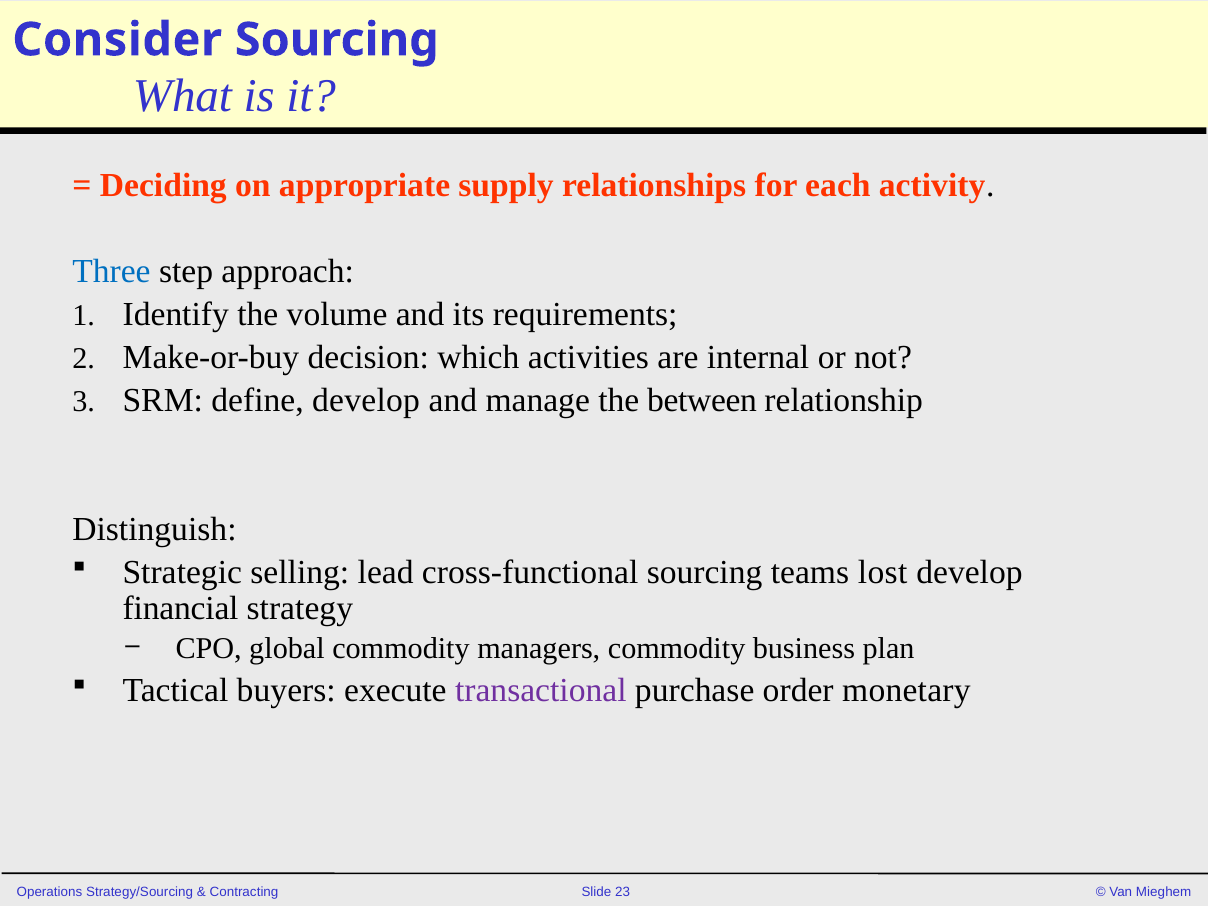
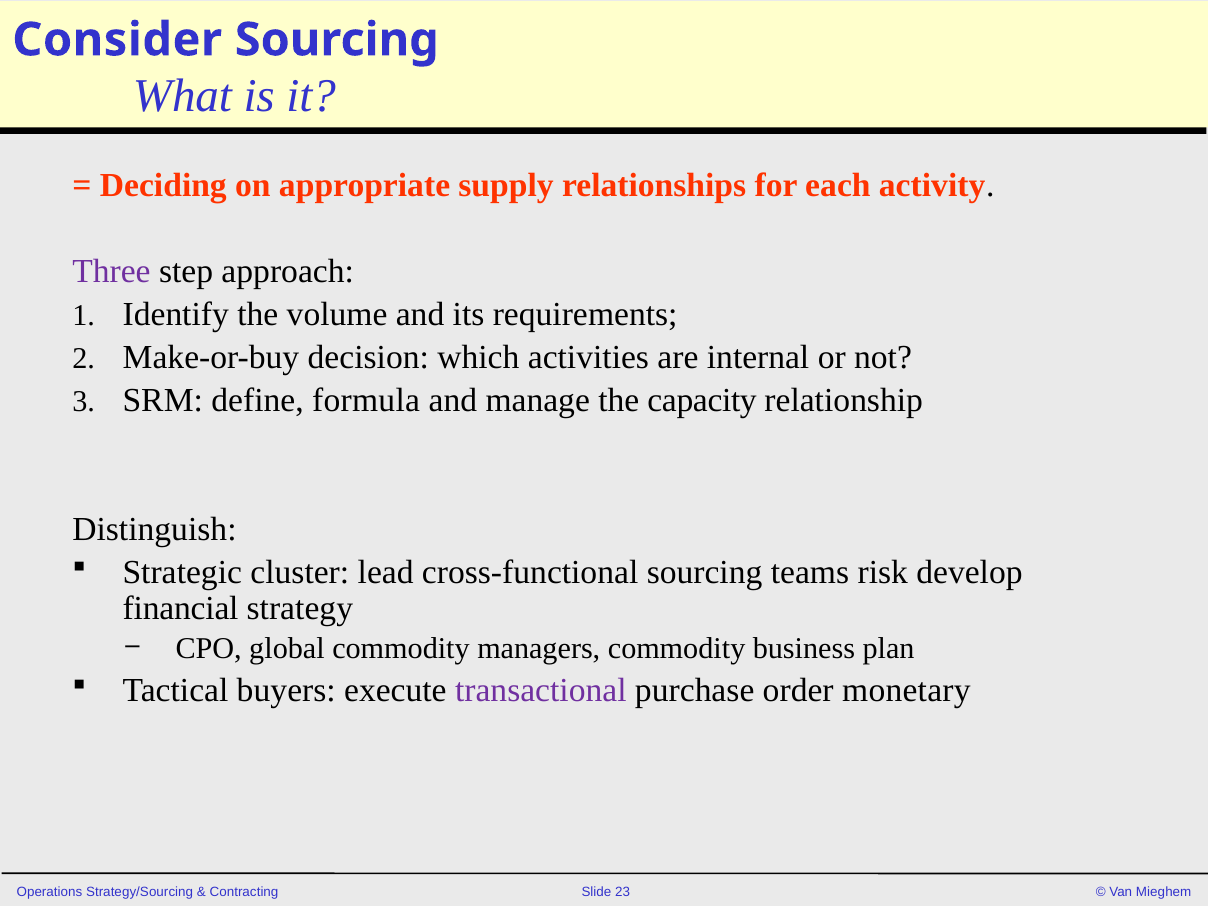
Three colour: blue -> purple
define develop: develop -> formula
between: between -> capacity
selling: selling -> cluster
lost: lost -> risk
